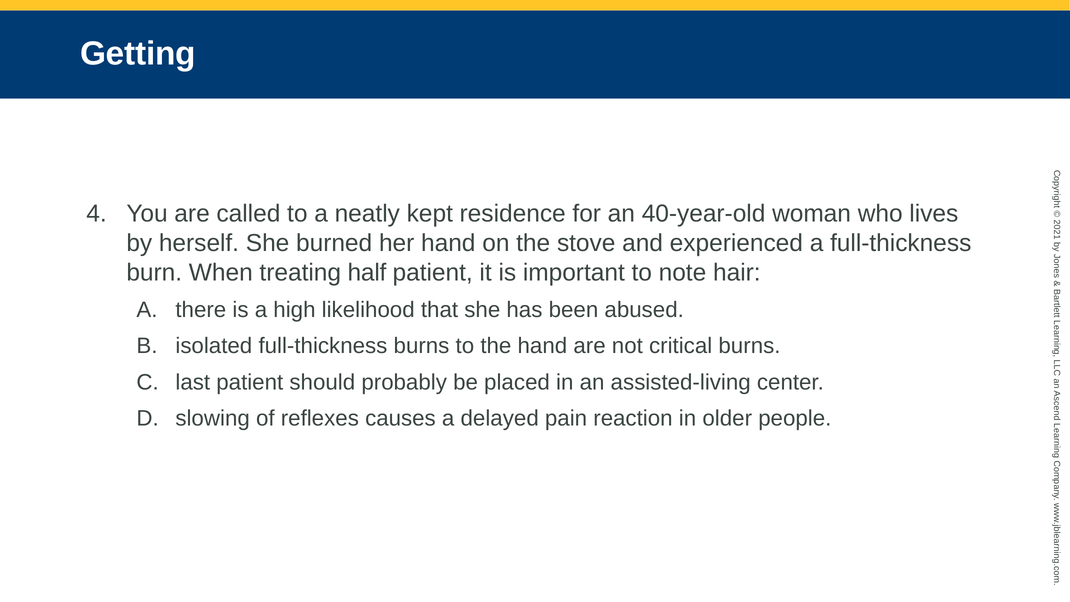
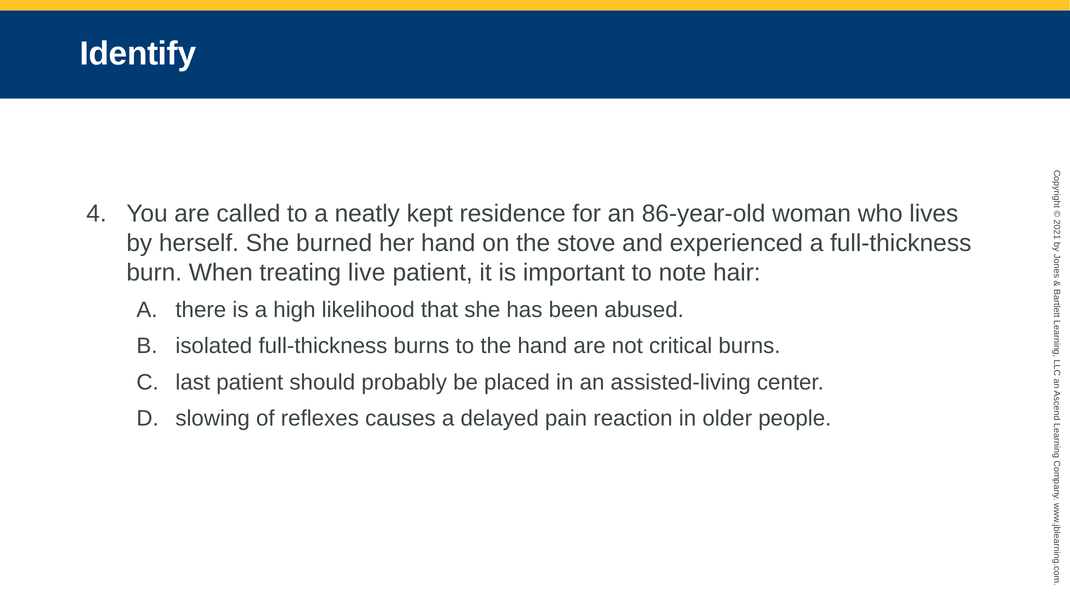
Getting: Getting -> Identify
40-year-old: 40-year-old -> 86-year-old
half: half -> live
